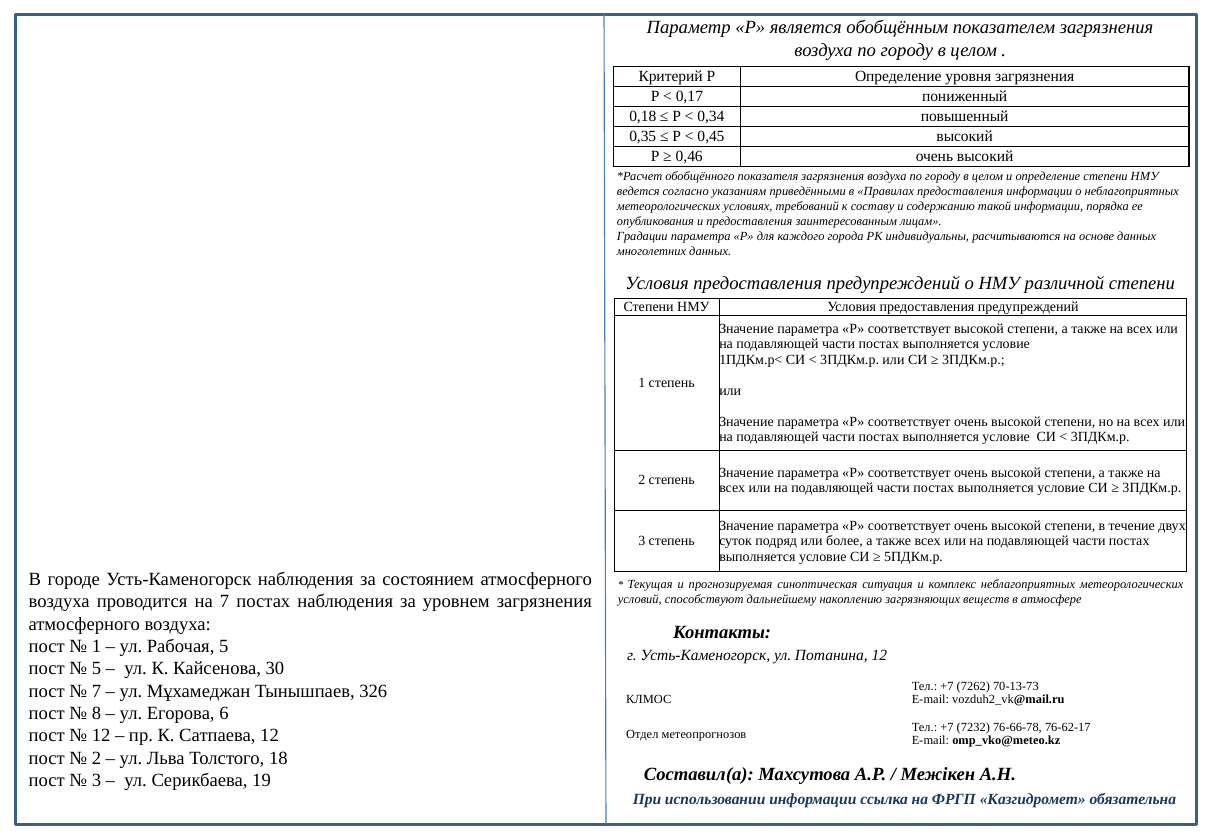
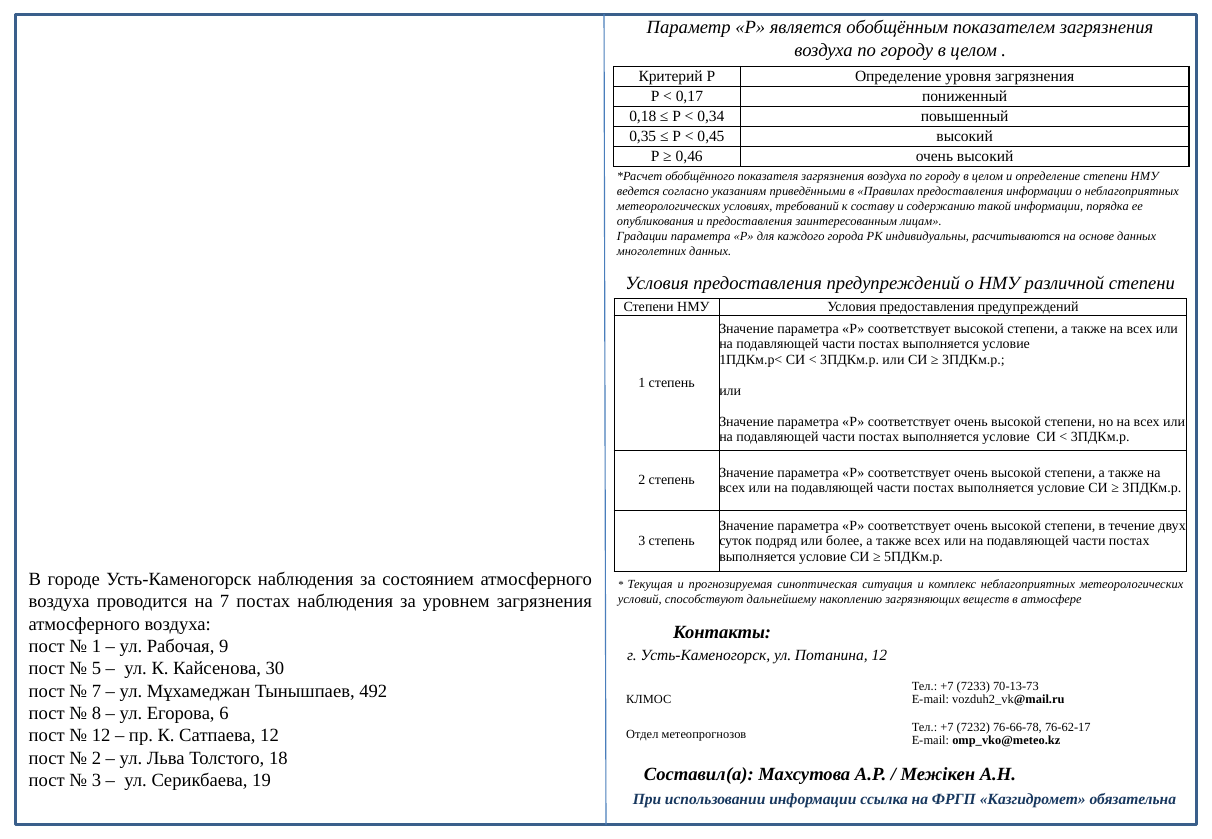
Рабочая 5: 5 -> 9
7262: 7262 -> 7233
326: 326 -> 492
